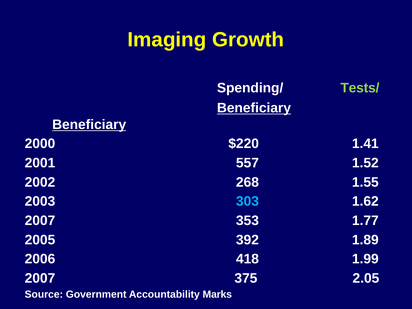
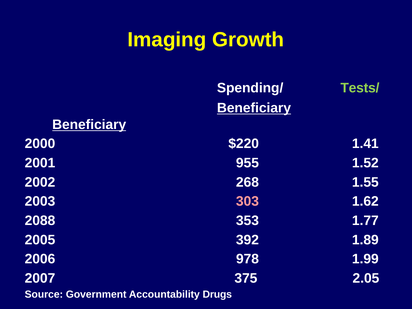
557: 557 -> 955
303 colour: light blue -> pink
2007 at (40, 221): 2007 -> 2088
418: 418 -> 978
Marks: Marks -> Drugs
